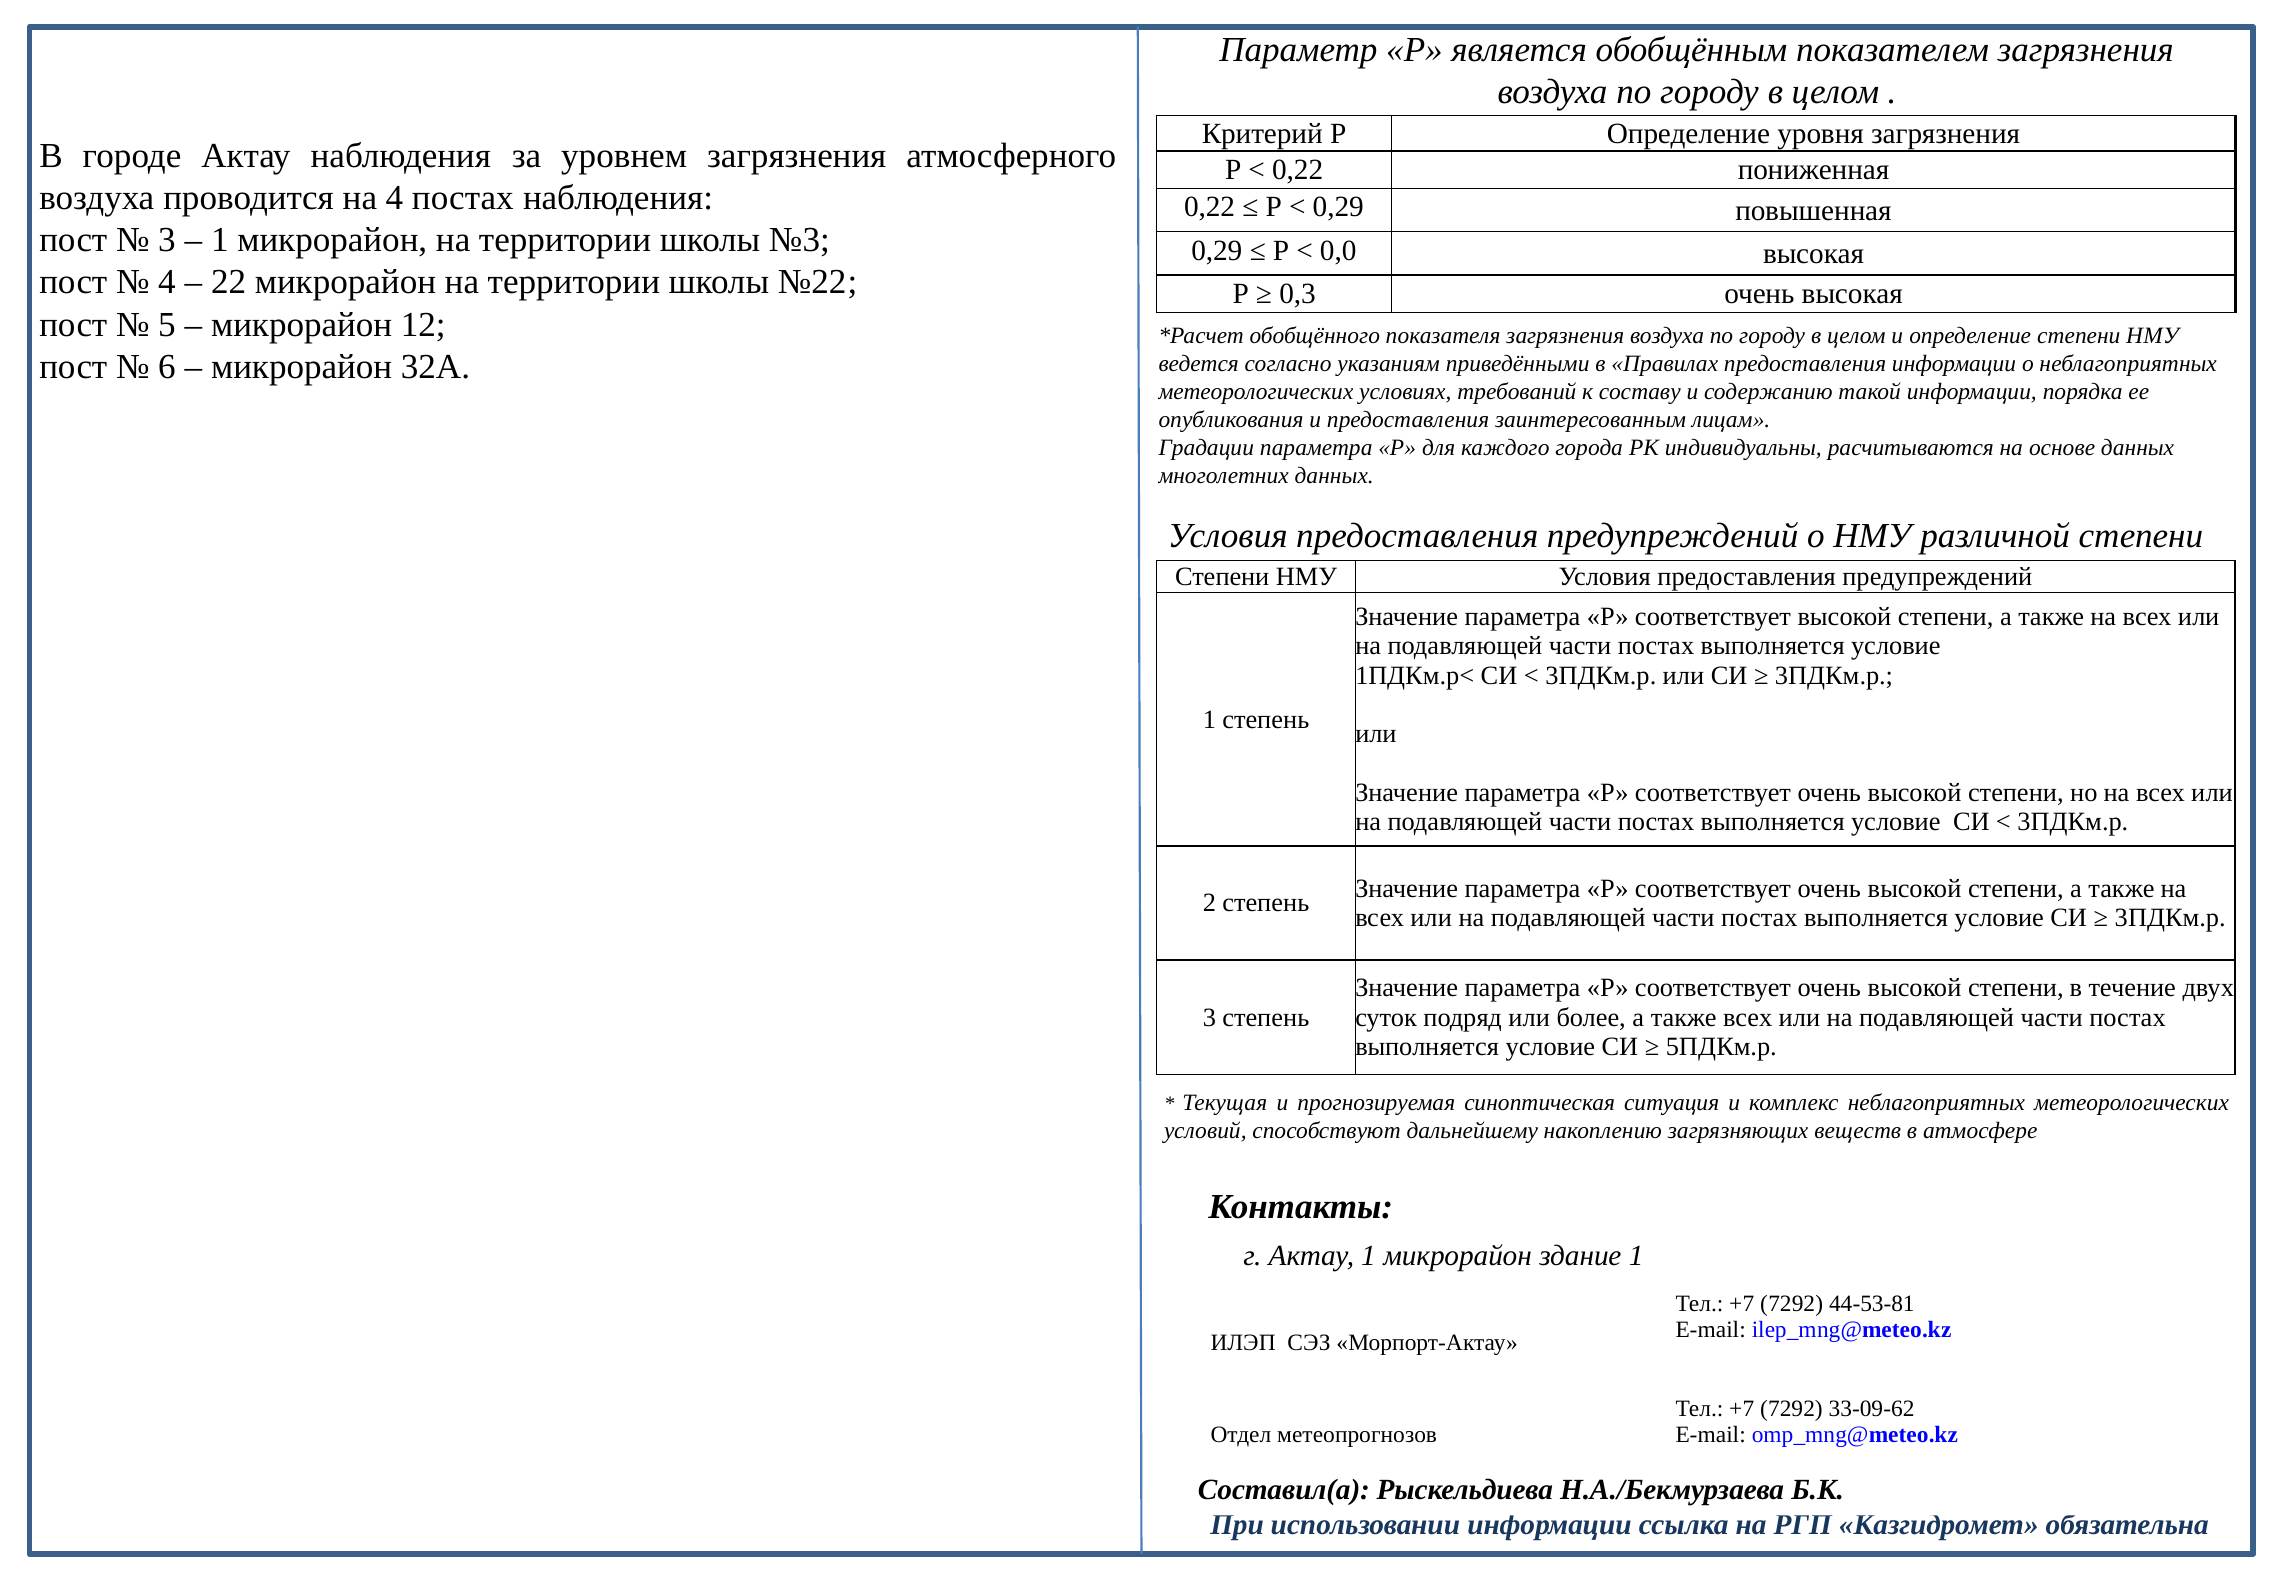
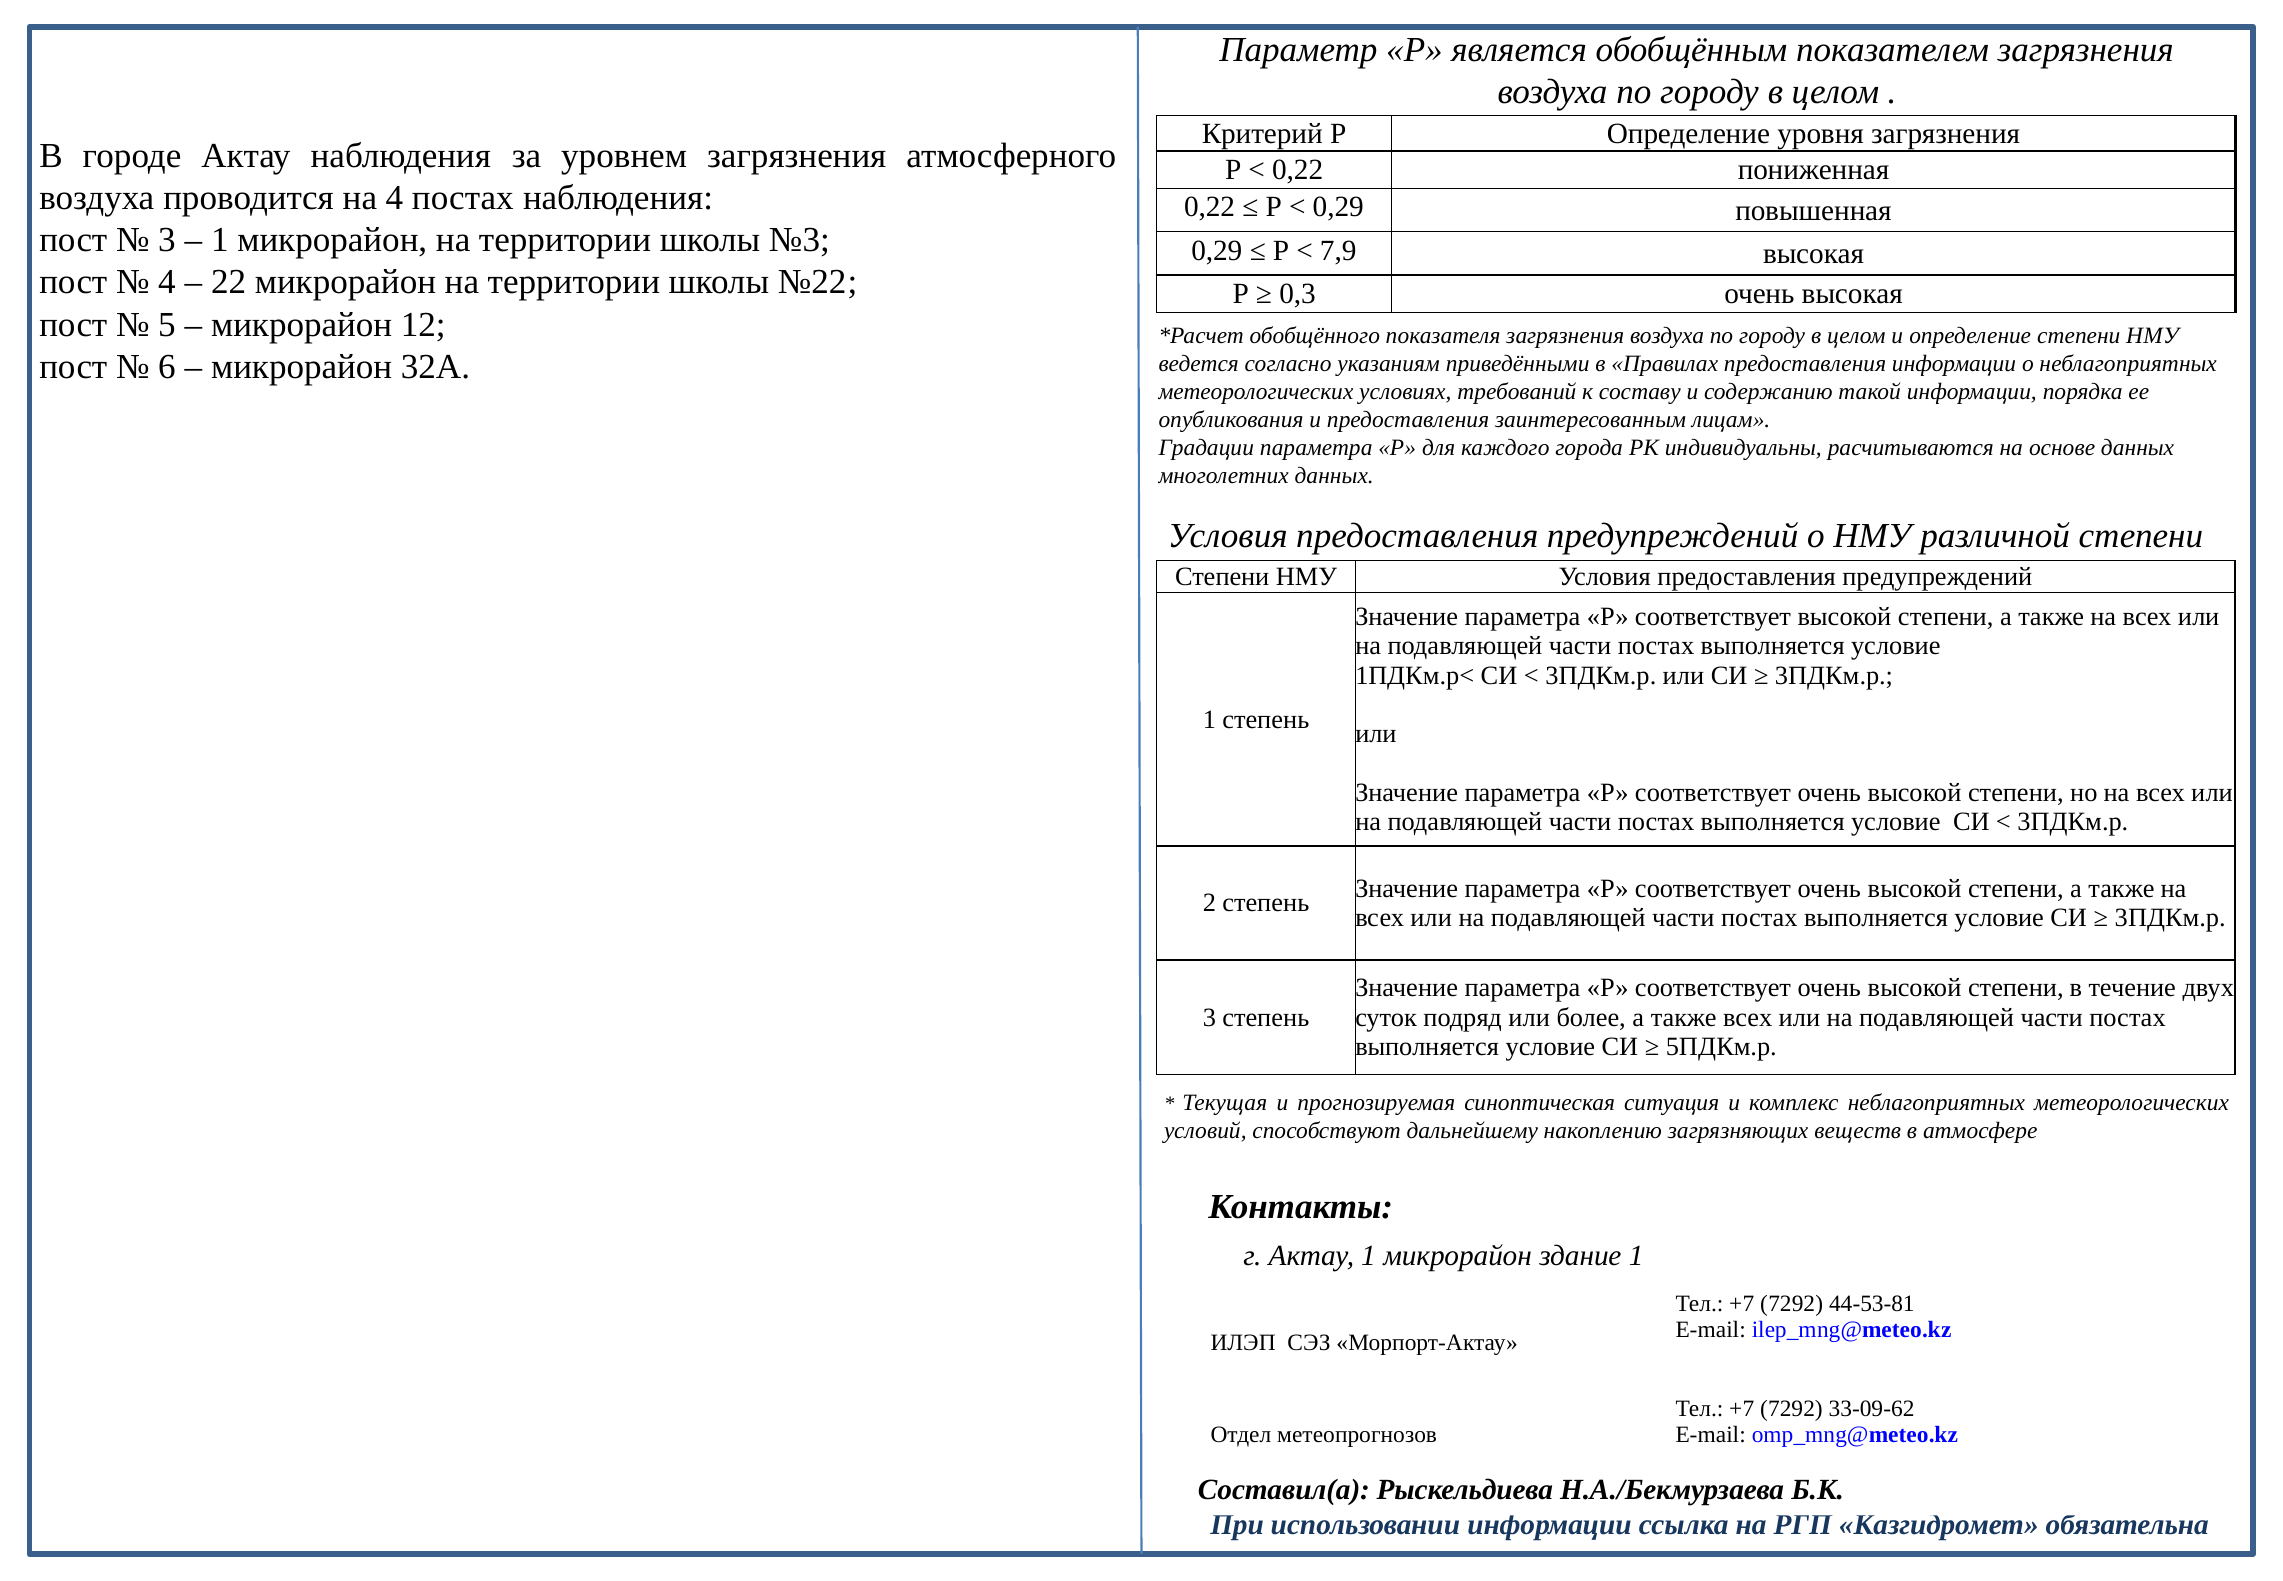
0,0: 0,0 -> 7,9
